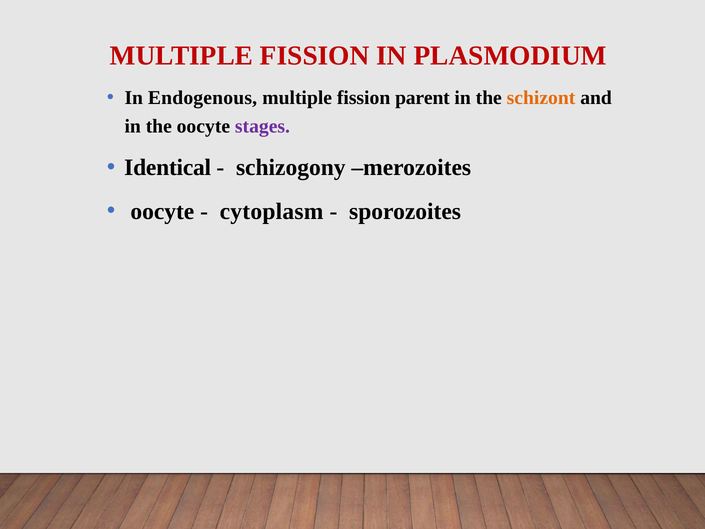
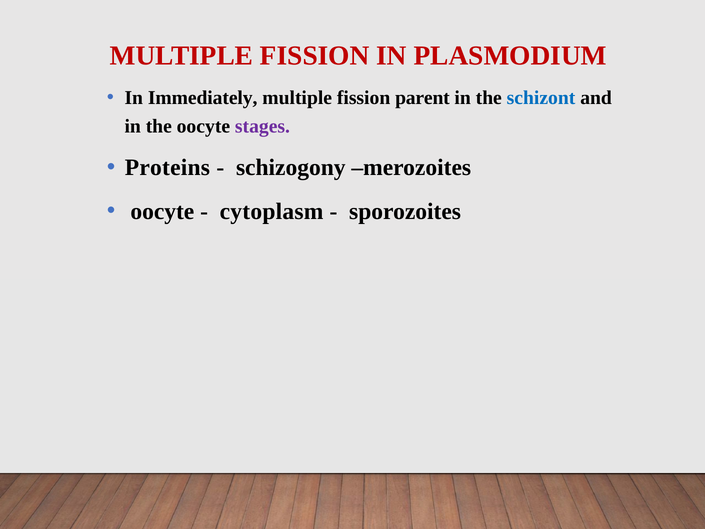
Endogenous: Endogenous -> Immediately
schizont colour: orange -> blue
Identical: Identical -> Proteins
